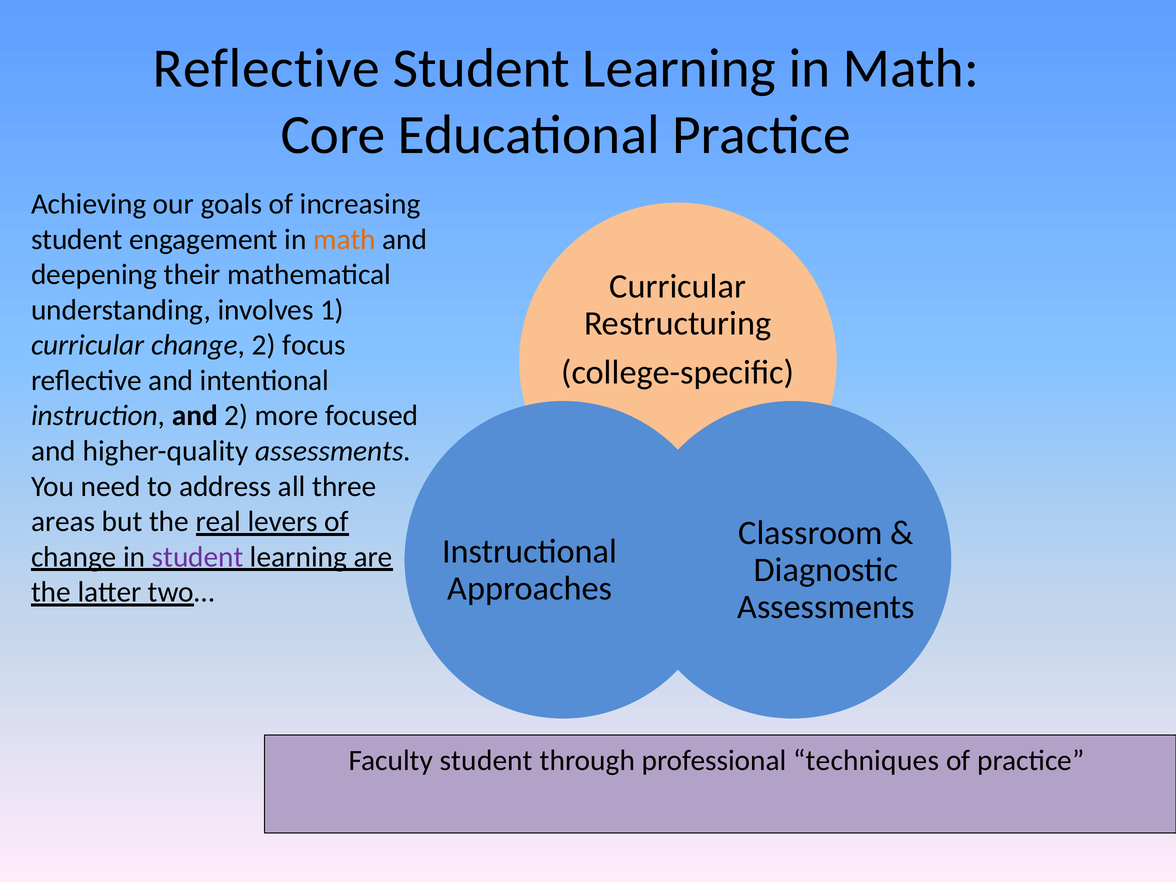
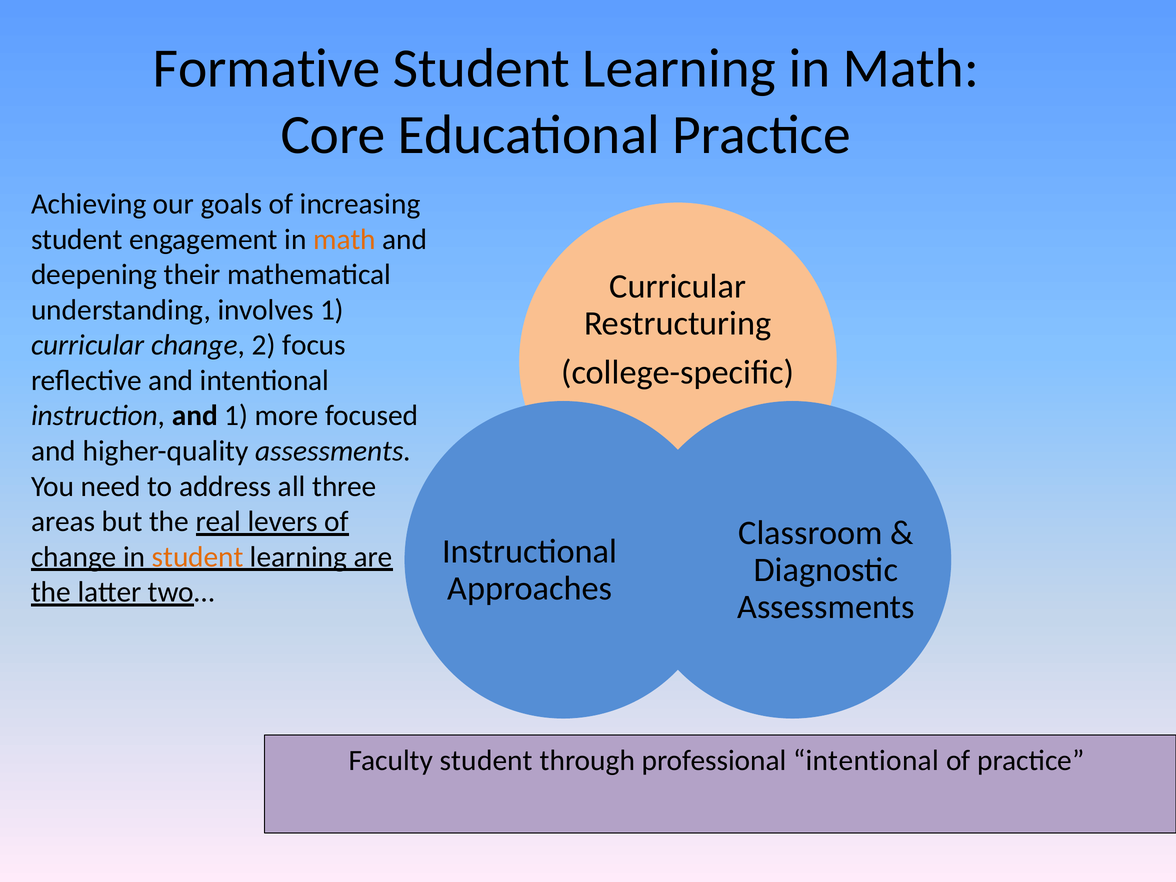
Reflective at (266, 69): Reflective -> Formative
and 2: 2 -> 1
student at (198, 557) colour: purple -> orange
professional techniques: techniques -> intentional
